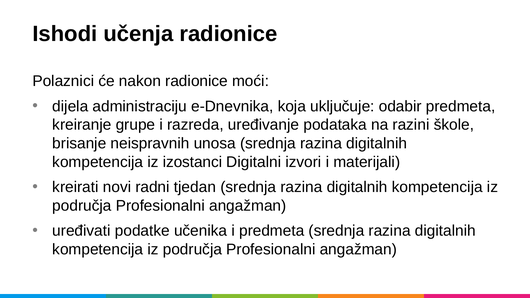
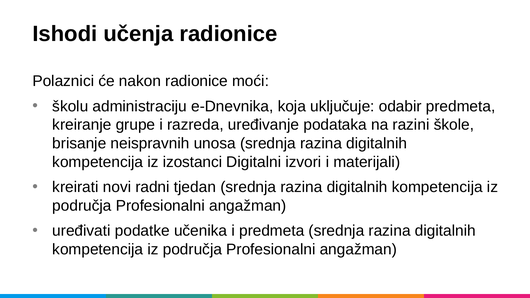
dijela: dijela -> školu
